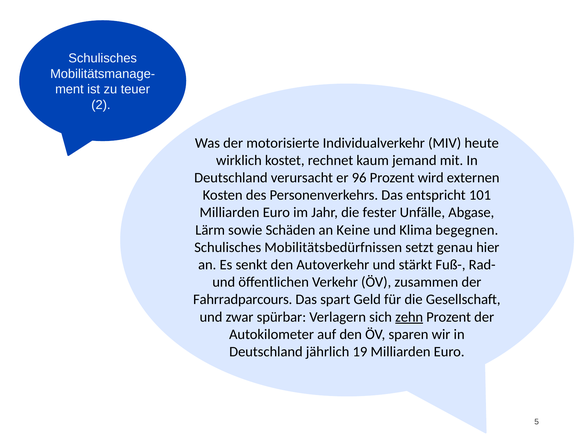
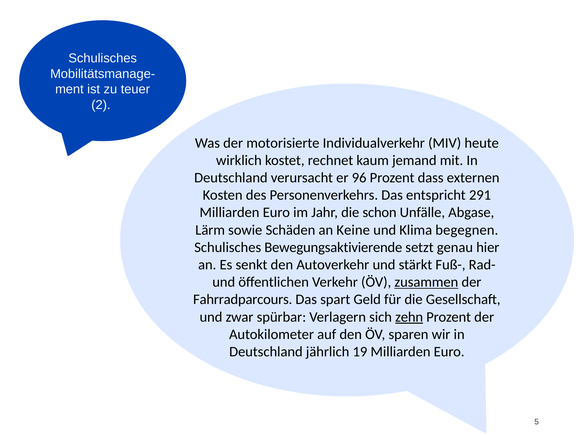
wird: wird -> dass
101: 101 -> 291
fester: fester -> schon
Mobilitätsbedürfnissen: Mobilitätsbedürfnissen -> Bewegungsaktivierende
zusammen underline: none -> present
